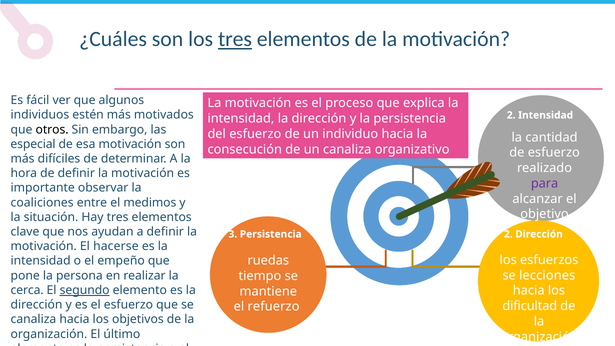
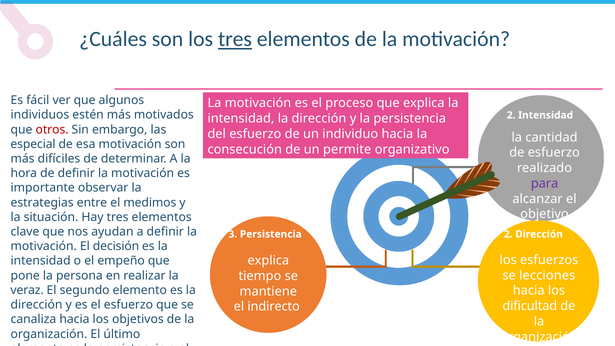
otros colour: black -> red
un canaliza: canaliza -> permite
coaliciones: coaliciones -> estrategias
hacerse: hacerse -> decisión
ruedas at (268, 260): ruedas -> explica
cerca: cerca -> veraz
segundo underline: present -> none
refuerzo: refuerzo -> indirecto
